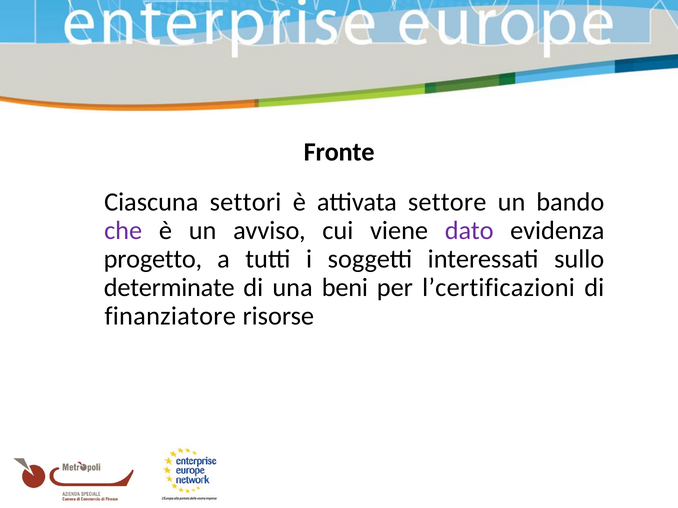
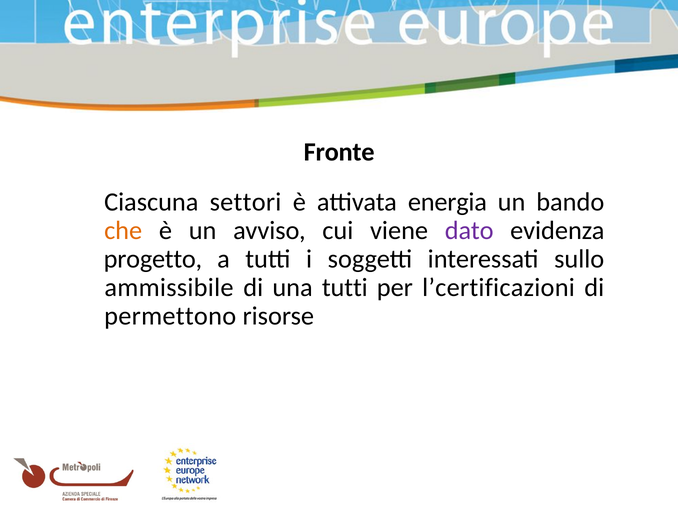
settore: settore -> energia
che colour: purple -> orange
determinate: determinate -> ammissibile
una beni: beni -> tutti
finanziatore: finanziatore -> permettono
